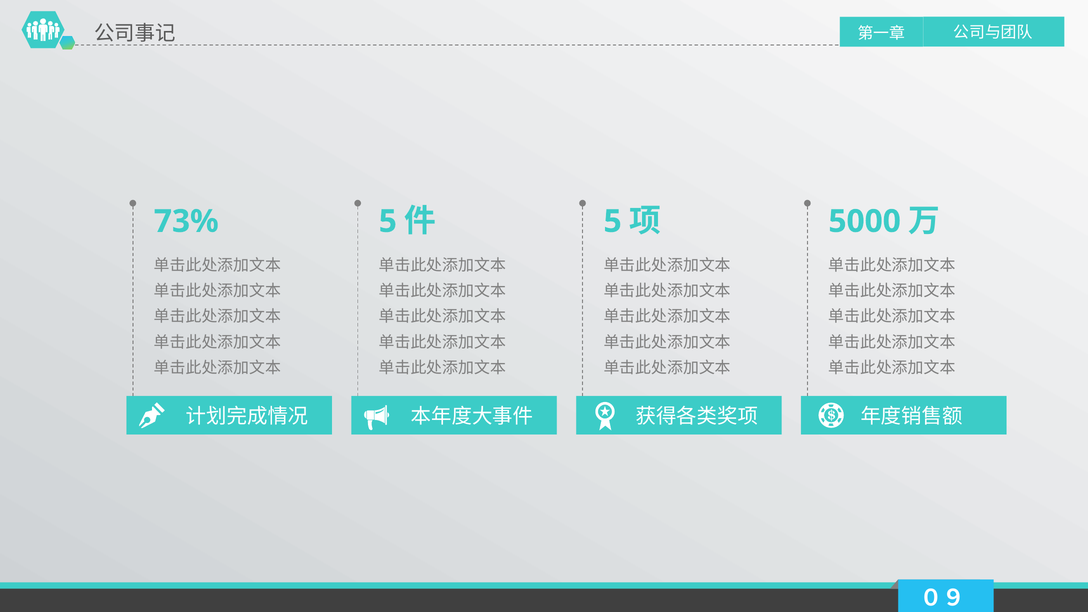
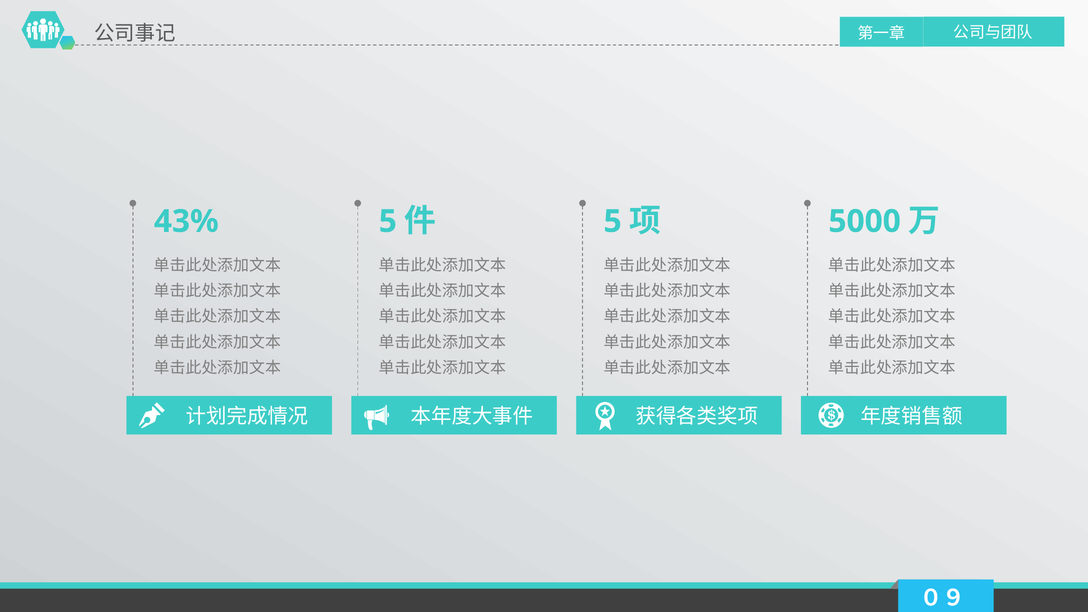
73%: 73% -> 43%
